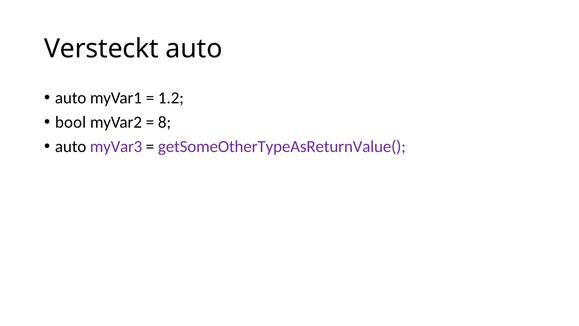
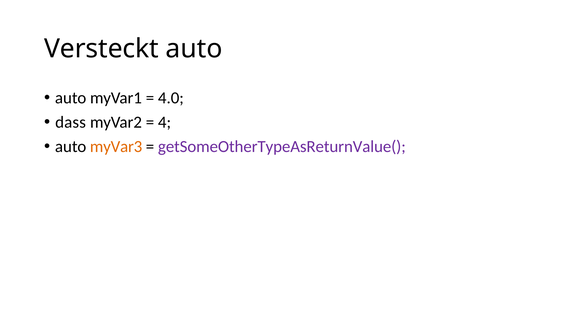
1.2: 1.2 -> 4.0
bool: bool -> dass
8: 8 -> 4
myVar3 colour: purple -> orange
